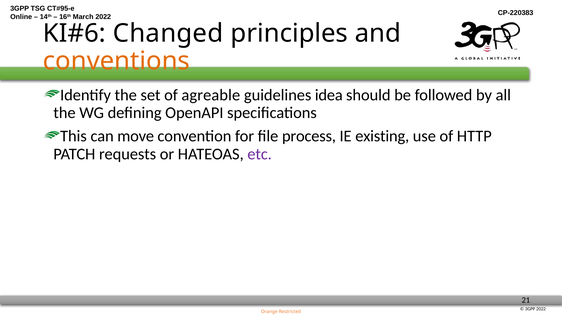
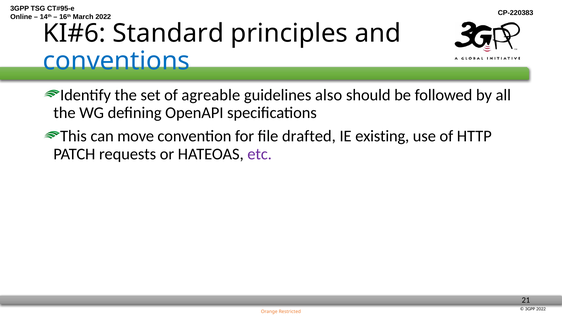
Changed: Changed -> Standard
conventions colour: orange -> blue
idea: idea -> also
process: process -> drafted
